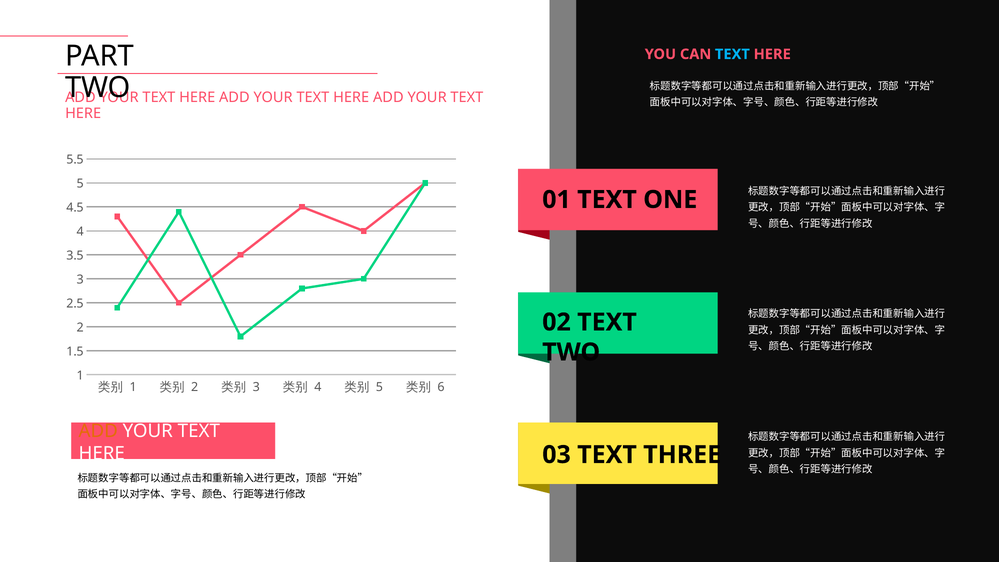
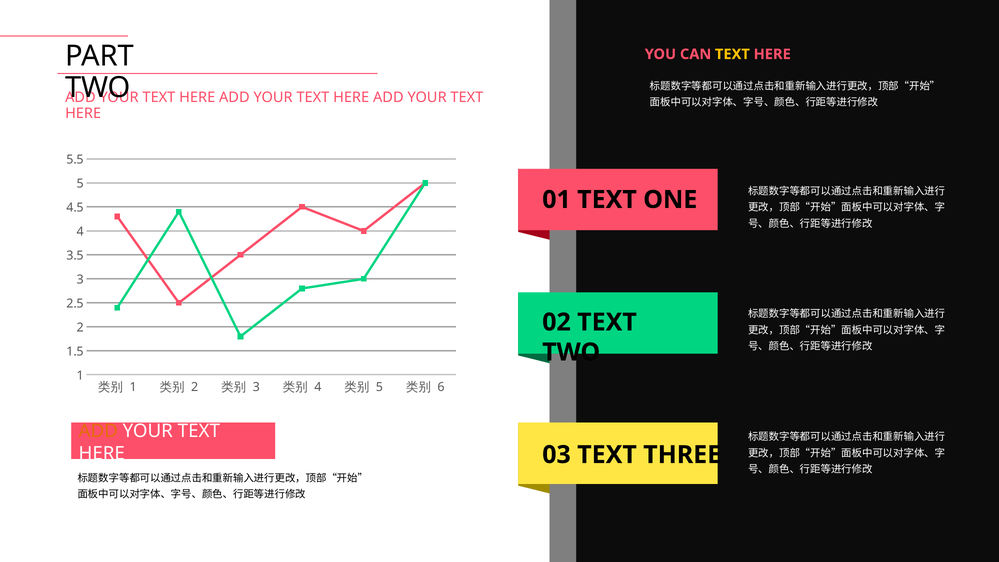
TEXT at (732, 54) colour: light blue -> yellow
